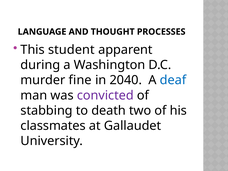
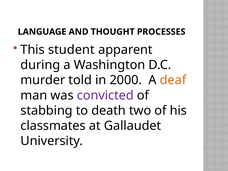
fine: fine -> told
2040: 2040 -> 2000
deaf colour: blue -> orange
